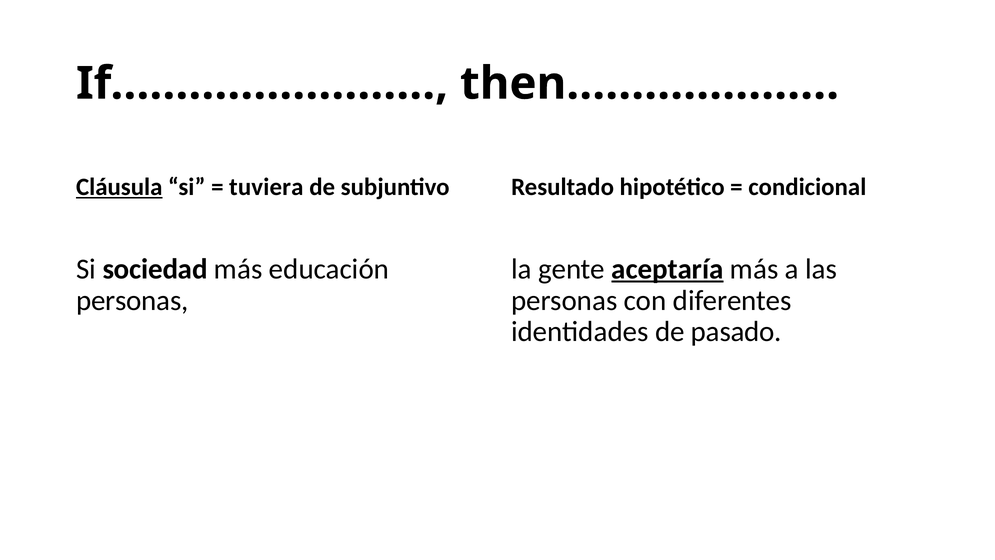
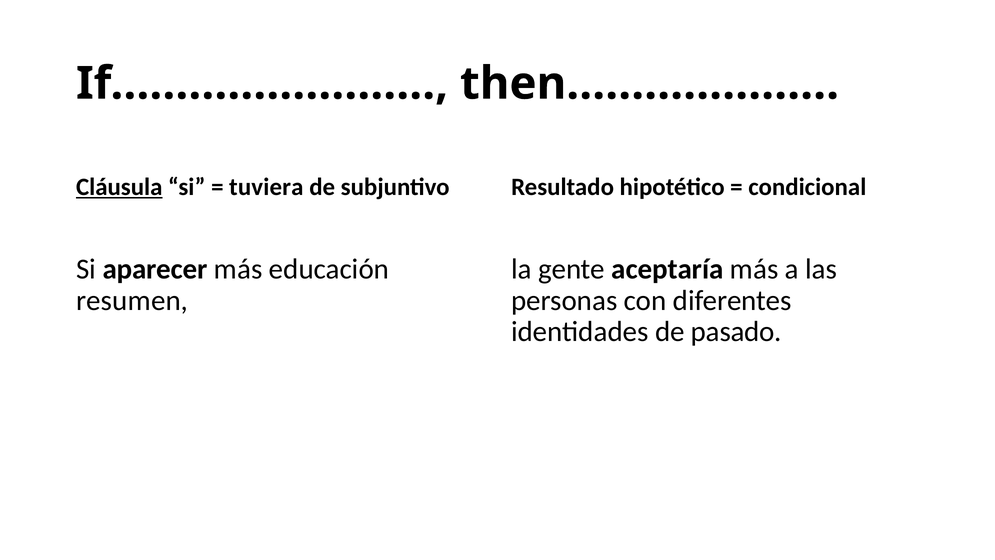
sociedad: sociedad -> aparecer
aceptaría underline: present -> none
personas at (132, 300): personas -> resumen
